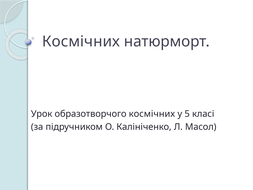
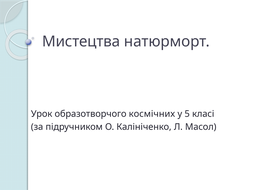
Космічних at (81, 41): Космічних -> Мистецтва
